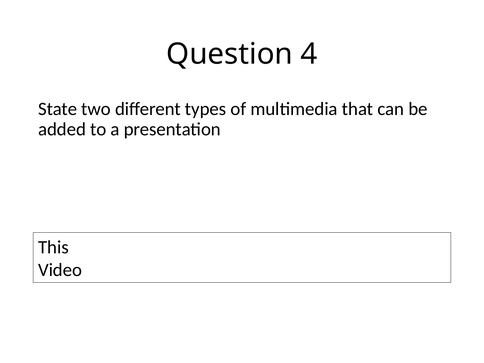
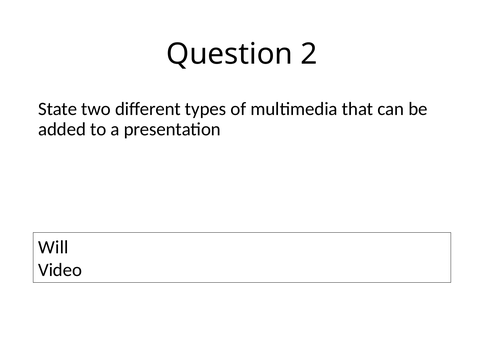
4: 4 -> 2
This: This -> Will
